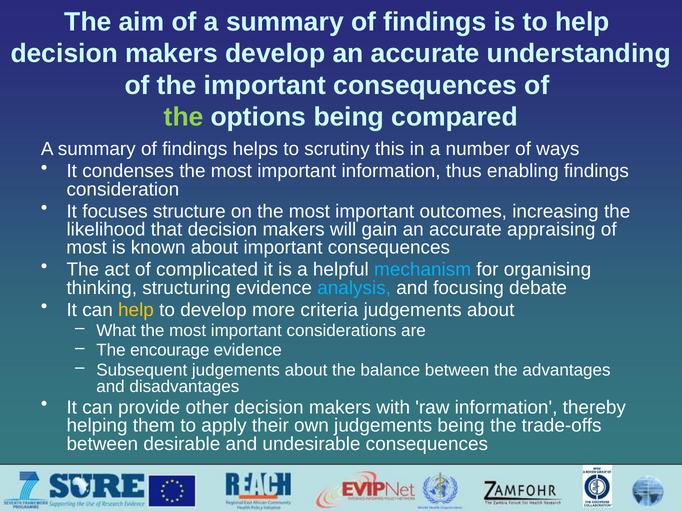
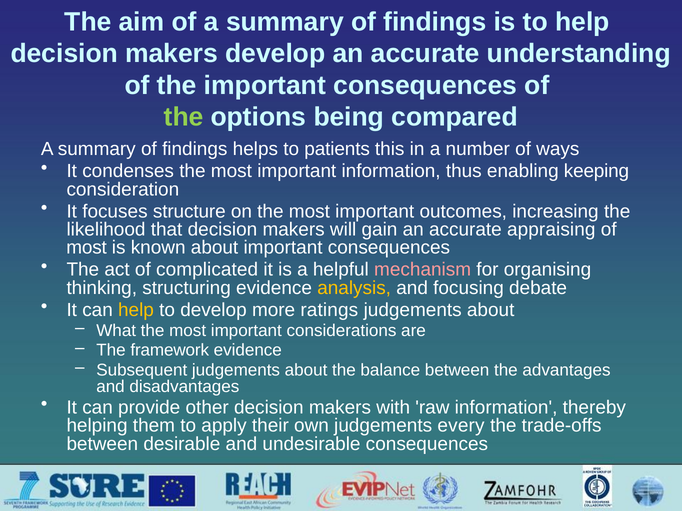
scrutiny: scrutiny -> patients
enabling findings: findings -> keeping
mechanism colour: light blue -> pink
analysis colour: light blue -> yellow
criteria: criteria -> ratings
encourage: encourage -> framework
judgements being: being -> every
